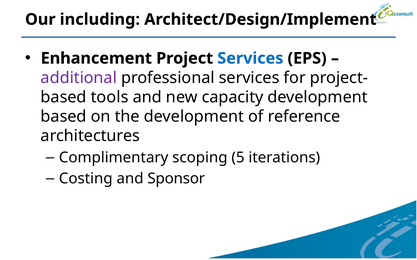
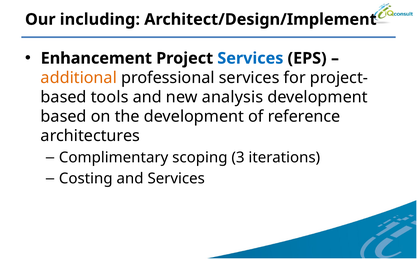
additional colour: purple -> orange
capacity: capacity -> analysis
5: 5 -> 3
and Sponsor: Sponsor -> Services
